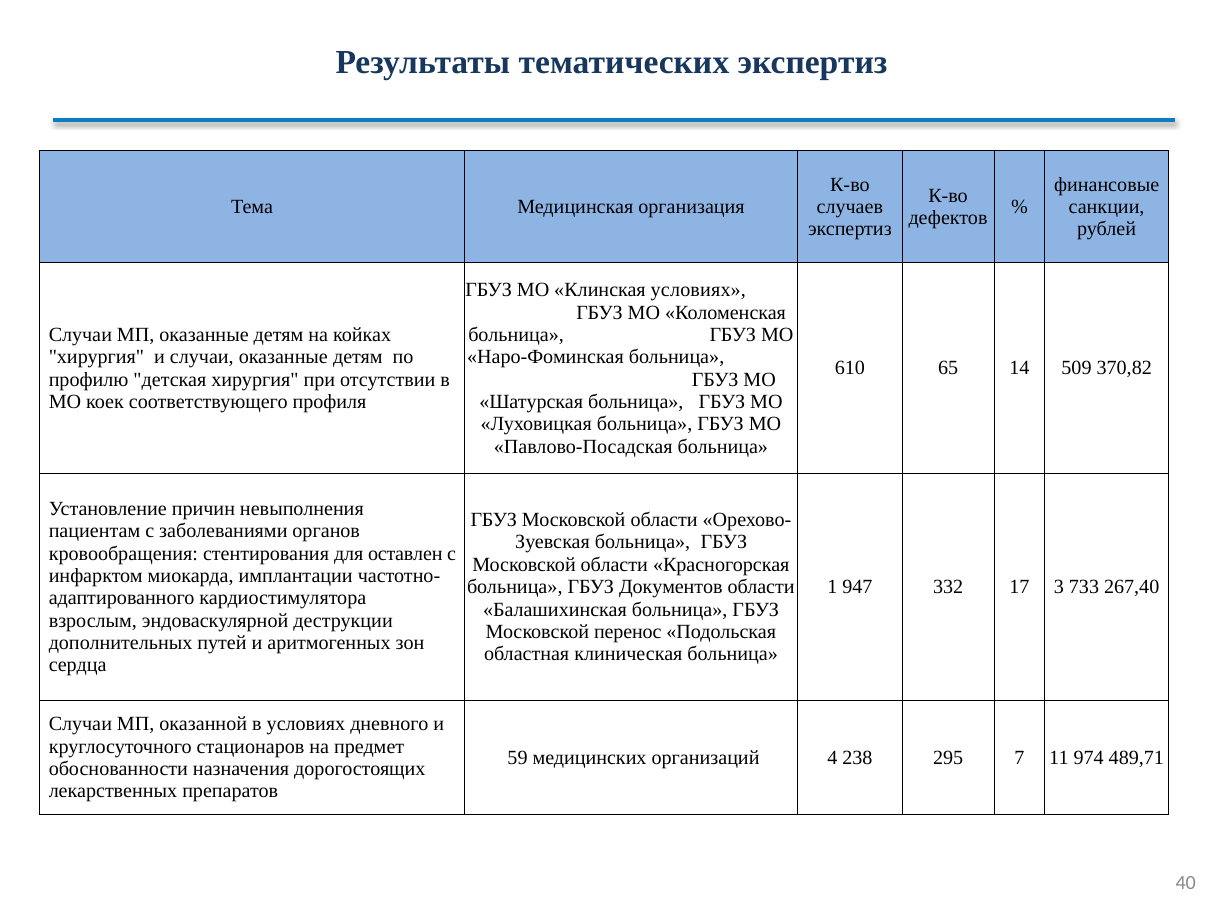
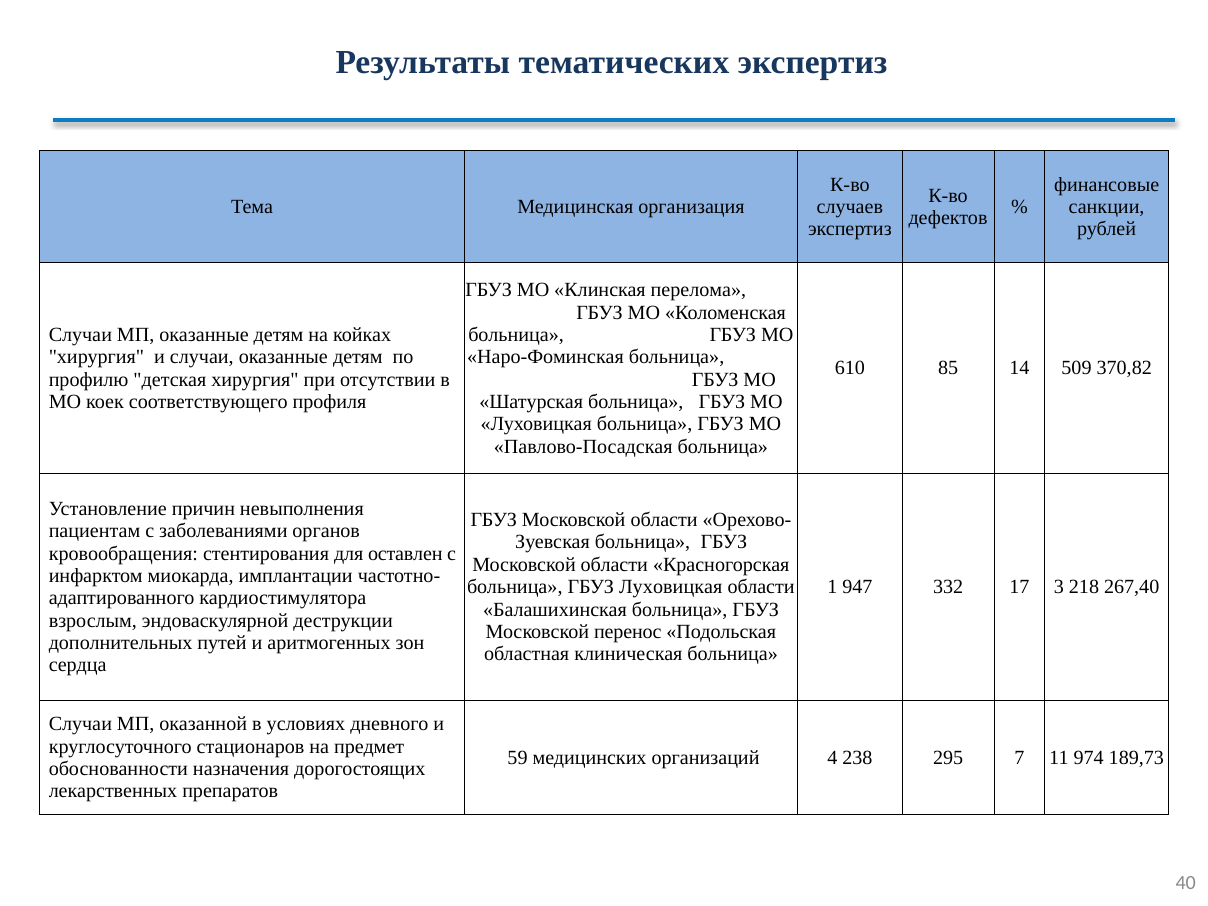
Клинская условиях: условиях -> перелома
65: 65 -> 85
ГБУЗ Документов: Документов -> Луховицкая
733: 733 -> 218
489,71: 489,71 -> 189,73
